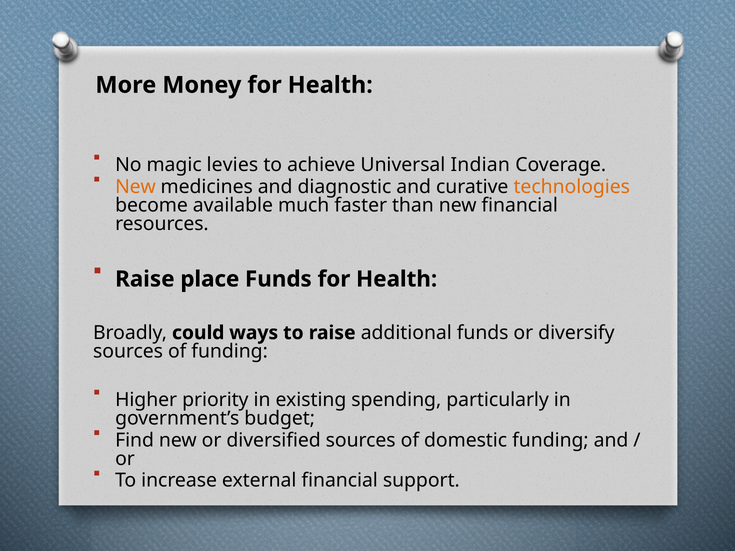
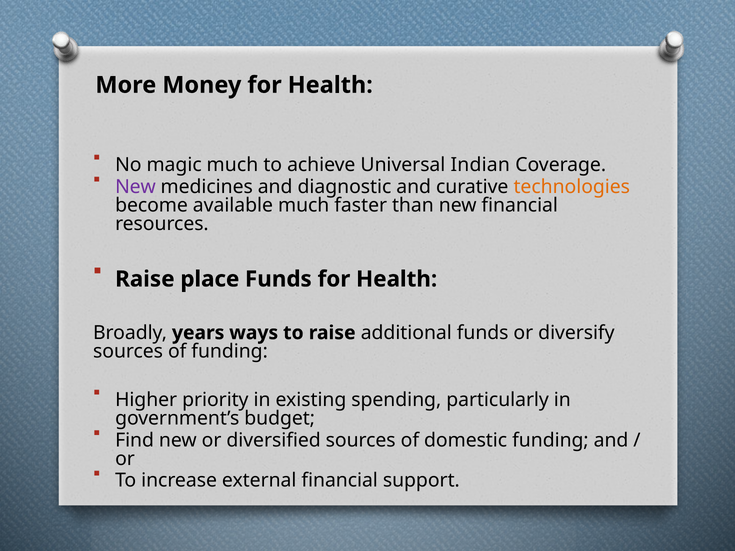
magic levies: levies -> much
New at (135, 187) colour: orange -> purple
could: could -> years
